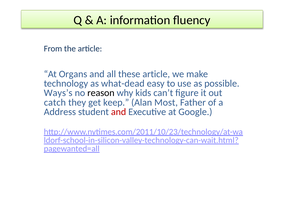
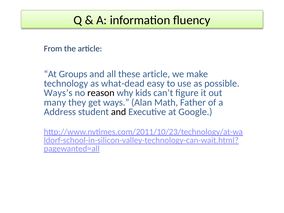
Organs: Organs -> Groups
catch: catch -> many
keep: keep -> ways
Most: Most -> Math
and at (119, 112) colour: red -> black
